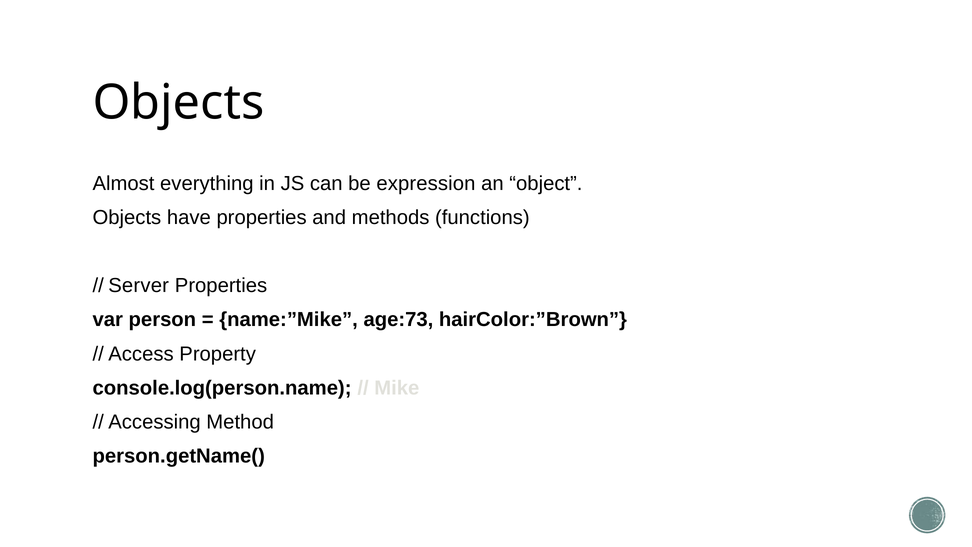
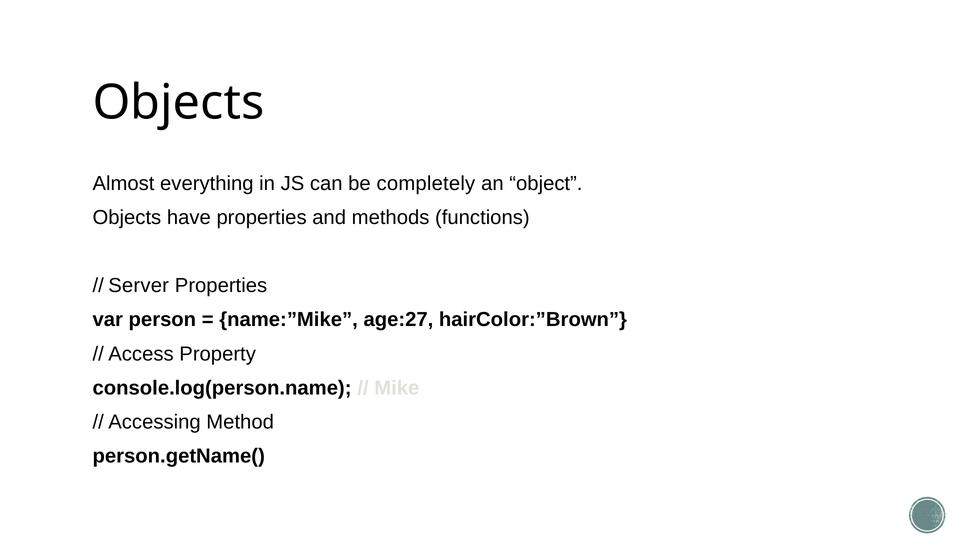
expression: expression -> completely
age:73: age:73 -> age:27
